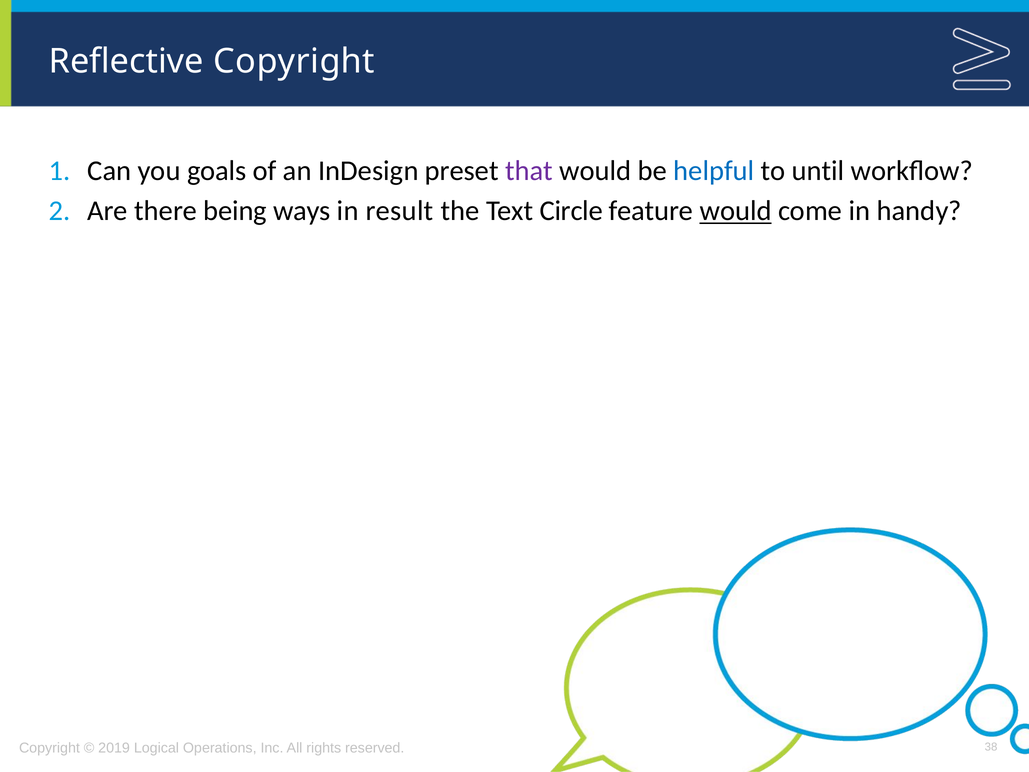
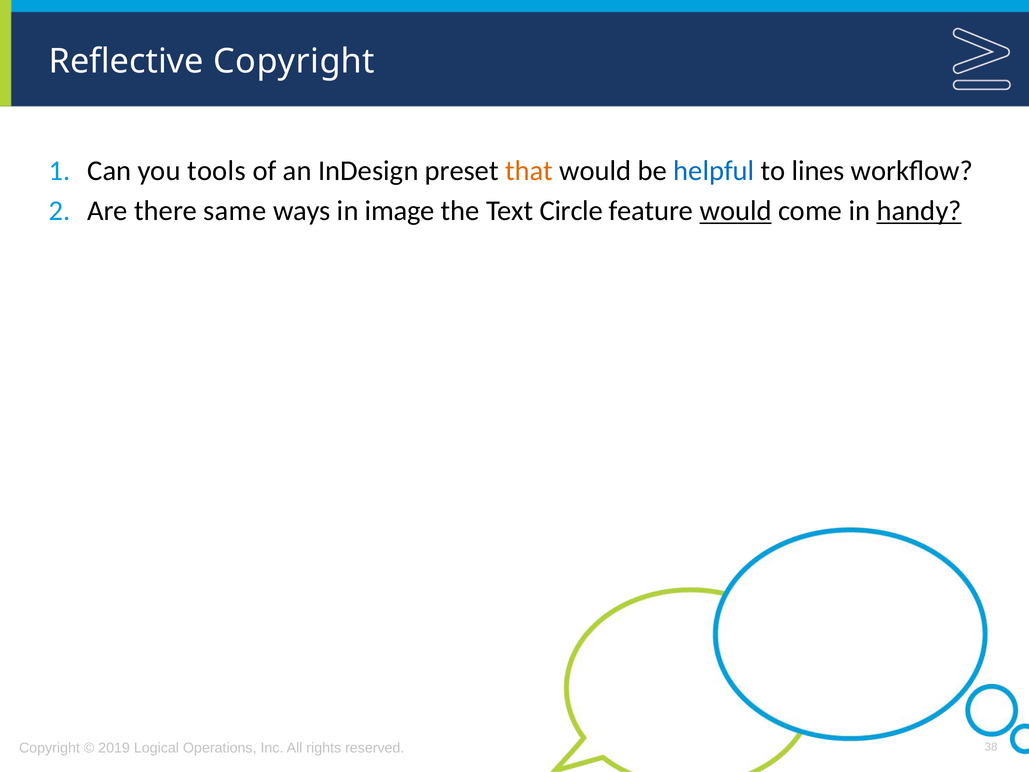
goals: goals -> tools
that colour: purple -> orange
until: until -> lines
being: being -> same
result: result -> image
handy underline: none -> present
